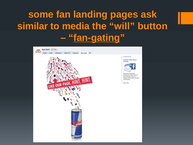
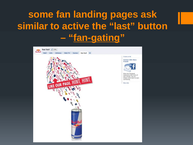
media: media -> active
will: will -> last
